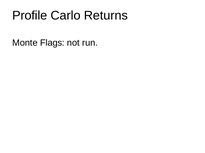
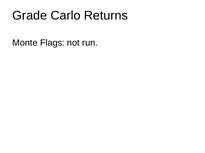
Profile: Profile -> Grade
